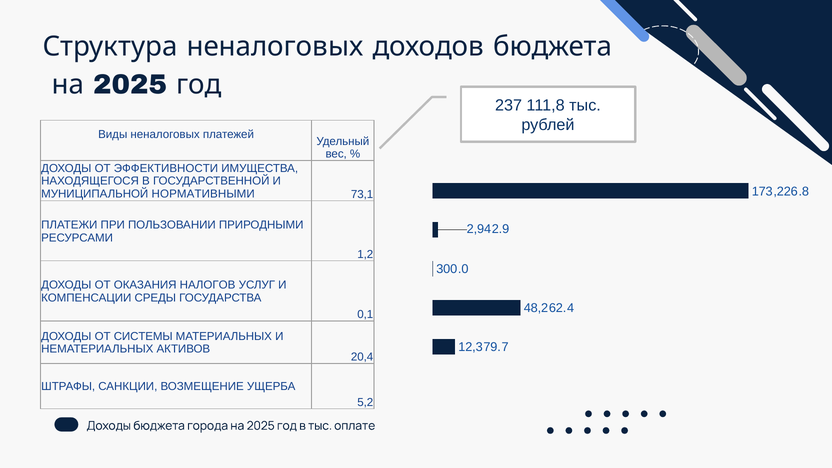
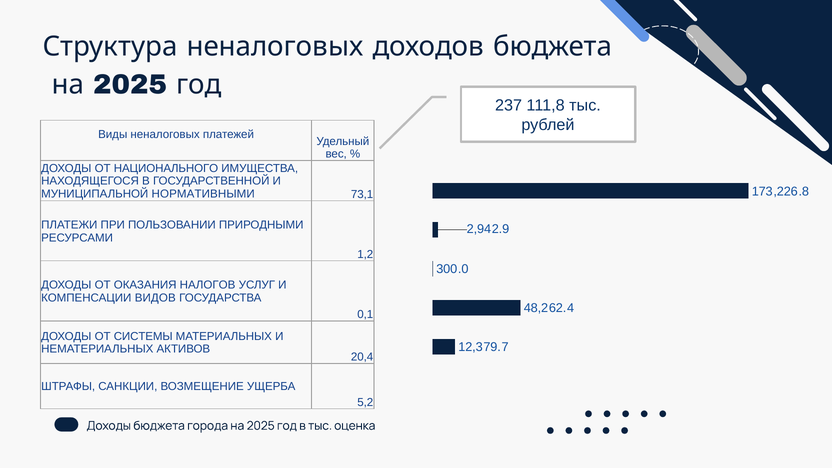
ЭФФЕКТИВНОСТИ: ЭФФЕКТИВНОСТИ -> НАЦИОНАЛЬНОГО
СРЕДЫ: СРЕДЫ -> ВИДОВ
оплате: оплате -> оценка
